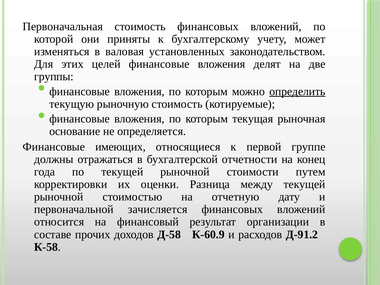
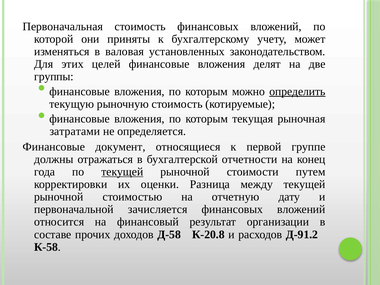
основание: основание -> затратами
имеющих: имеющих -> документ
текущей at (122, 172) underline: none -> present
К-60.9: К-60.9 -> К-20.8
